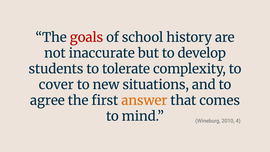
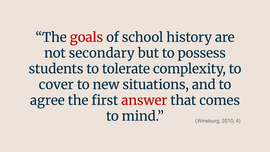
inaccurate: inaccurate -> secondary
develop: develop -> possess
answer colour: orange -> red
